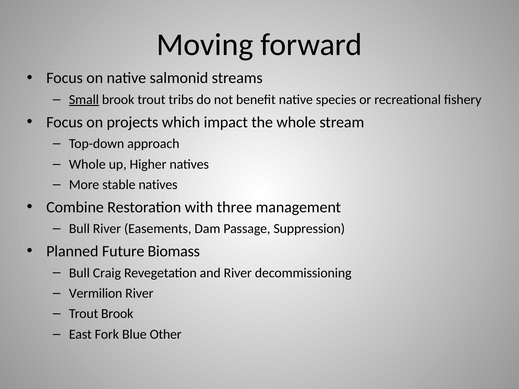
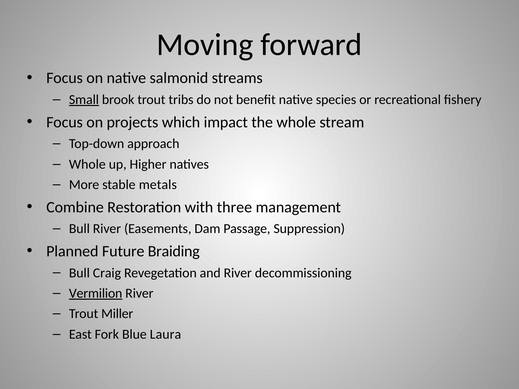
stable natives: natives -> metals
Biomass: Biomass -> Braiding
Vermilion underline: none -> present
Trout Brook: Brook -> Miller
Other: Other -> Laura
